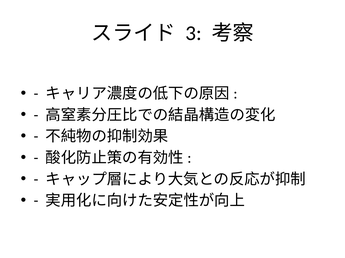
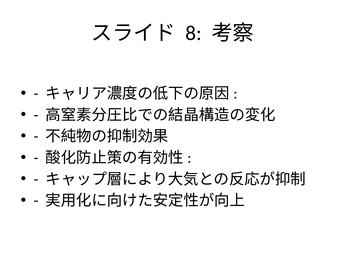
3: 3 -> 8
